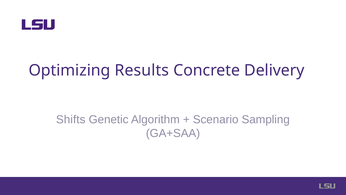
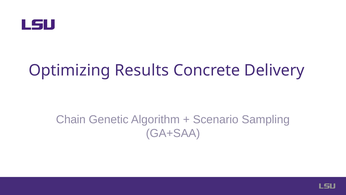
Shifts: Shifts -> Chain
